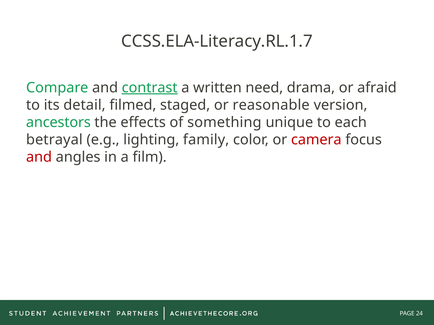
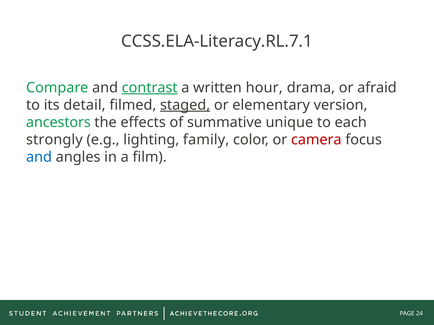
CCSS.ELA-Literacy.RL.1.7: CCSS.ELA-Literacy.RL.1.7 -> CCSS.ELA-Literacy.RL.7.1
need: need -> hour
staged underline: none -> present
reasonable: reasonable -> elementary
something: something -> summative
betrayal: betrayal -> strongly
and at (39, 157) colour: red -> blue
